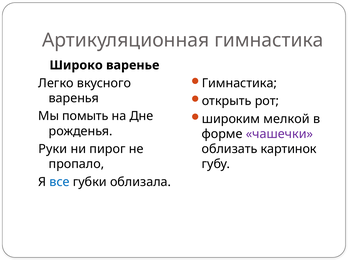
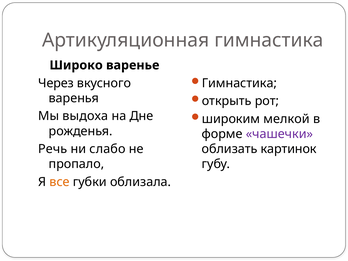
Легко: Легко -> Через
помыть: помыть -> выдоха
Руки: Руки -> Речь
пирог: пирог -> слабо
все colour: blue -> orange
